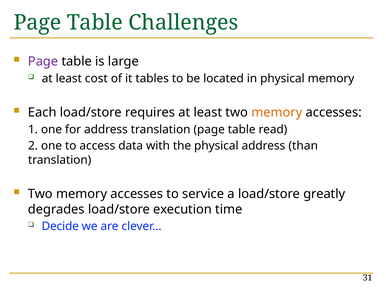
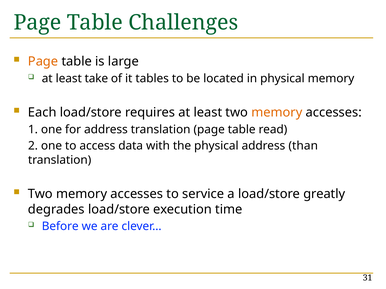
Page at (43, 62) colour: purple -> orange
cost: cost -> take
Decide: Decide -> Before
